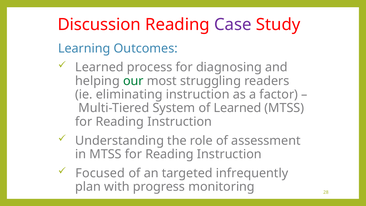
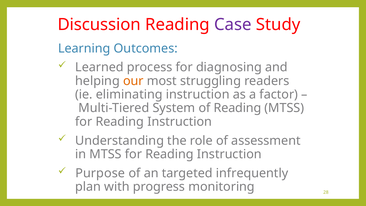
our colour: green -> orange
of Learned: Learned -> Reading
Focused: Focused -> Purpose
